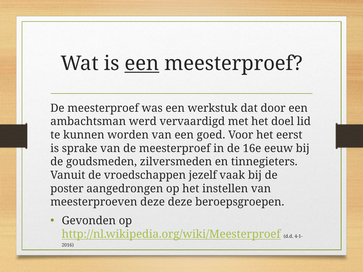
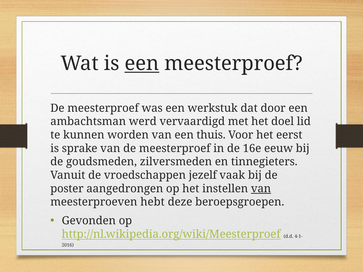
goed: goed -> thuis
van at (261, 189) underline: none -> present
meesterproeven deze: deze -> hebt
